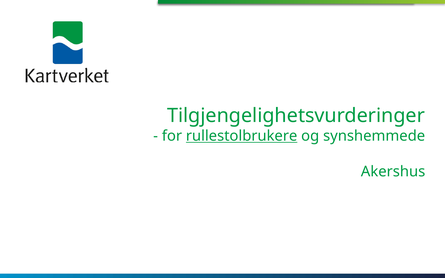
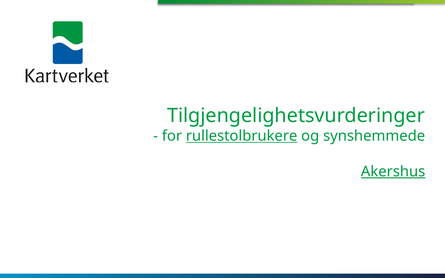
Akershus underline: none -> present
